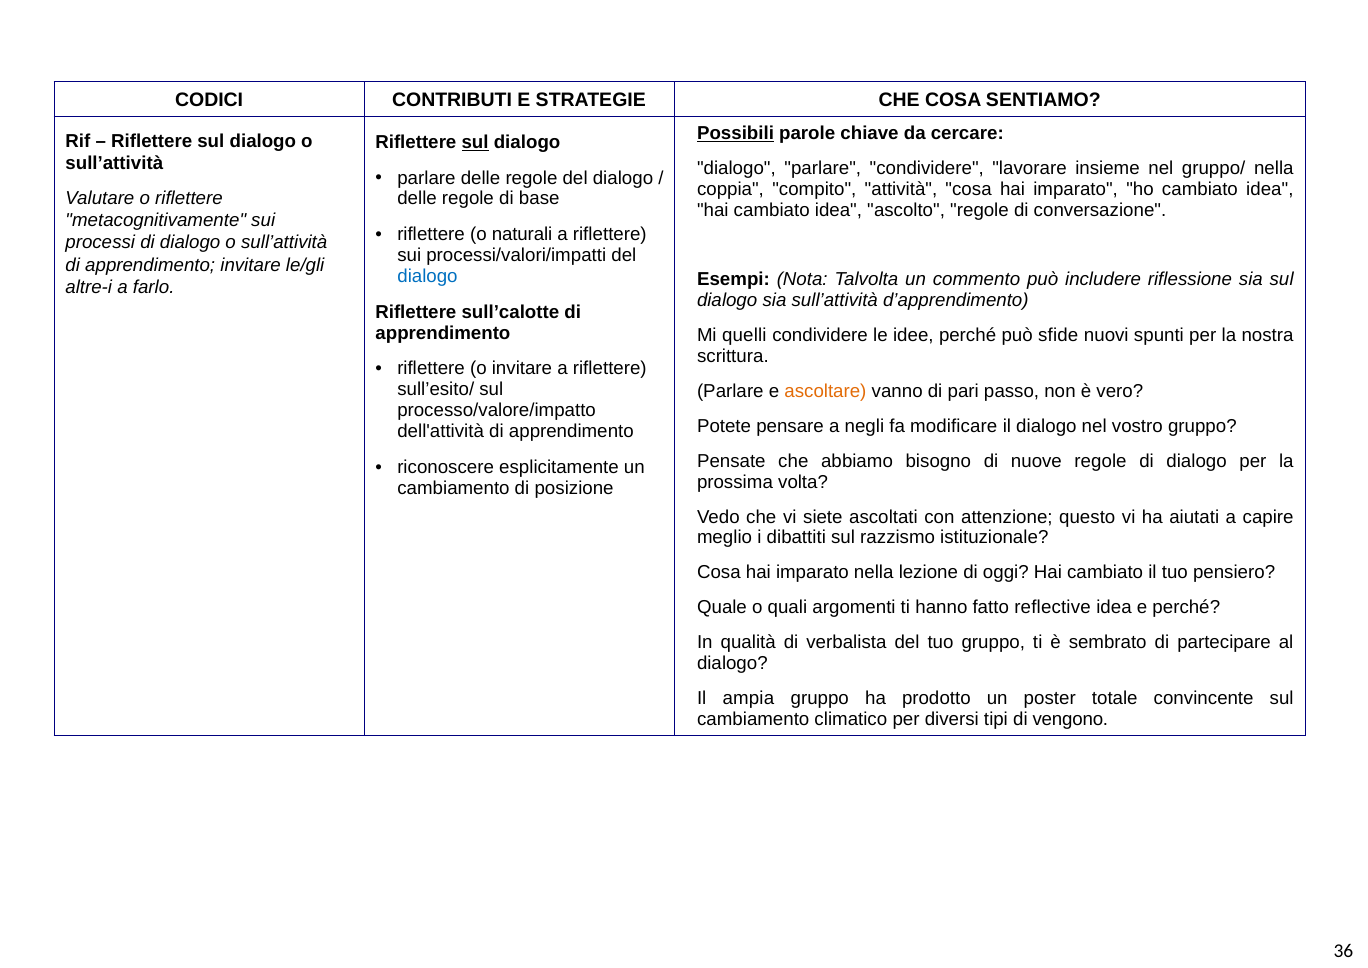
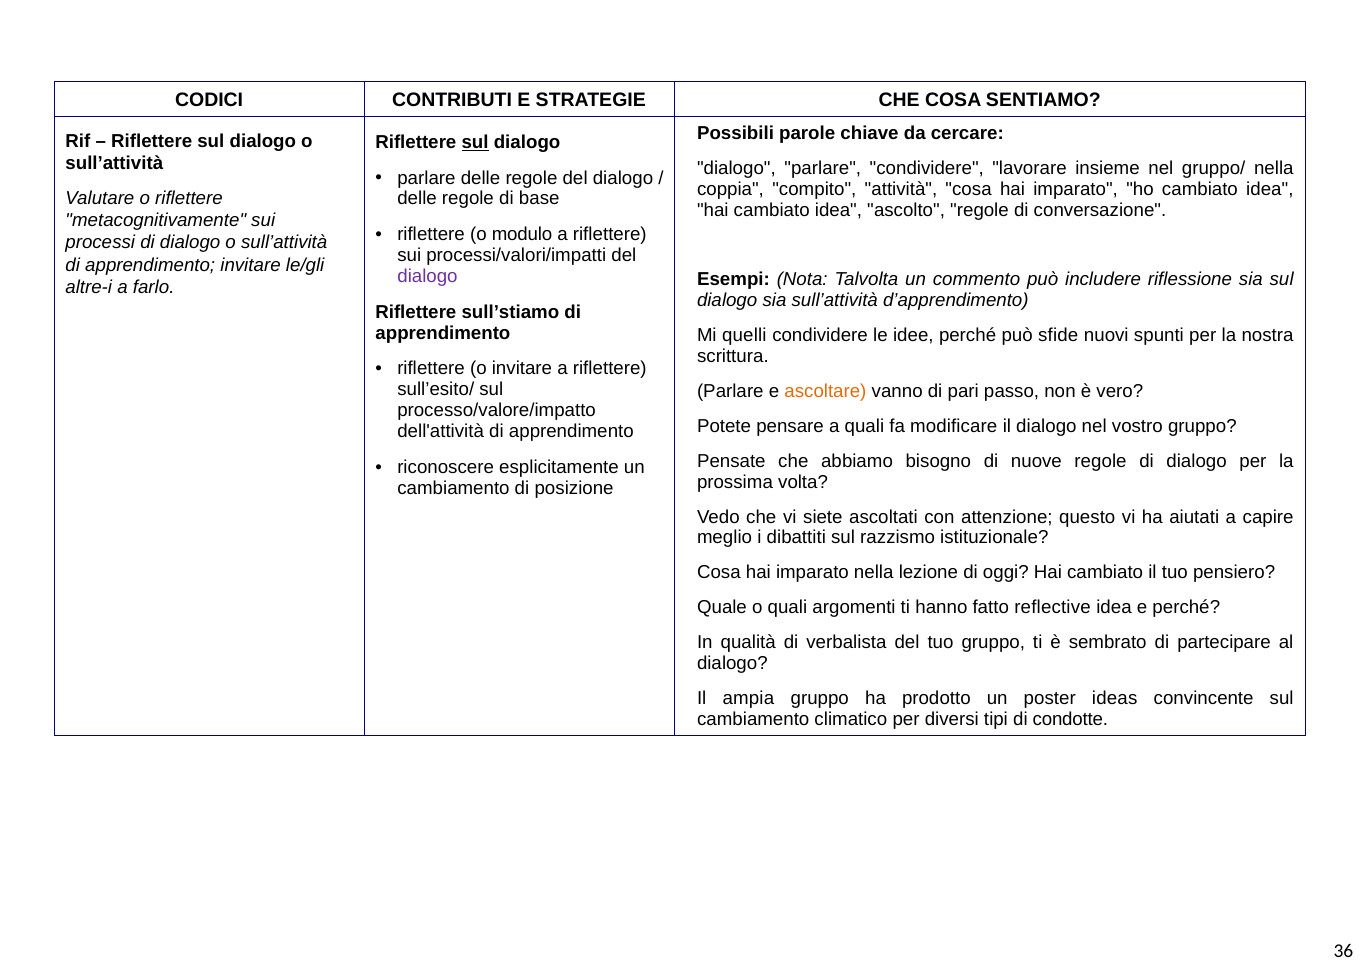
Possibili underline: present -> none
naturali: naturali -> modulo
dialogo at (427, 276) colour: blue -> purple
sull’calotte: sull’calotte -> sull’stiamo
a negli: negli -> quali
totale: totale -> ideas
vengono: vengono -> condotte
